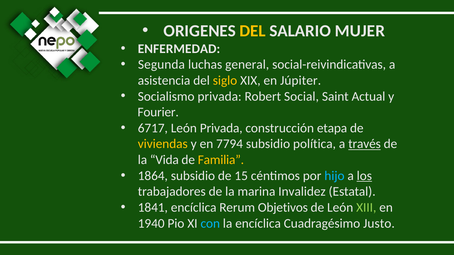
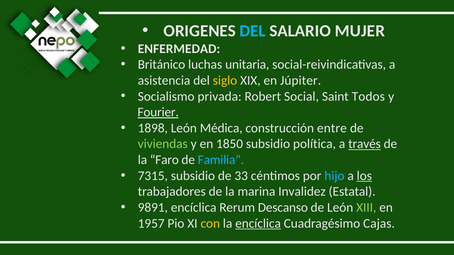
DEL at (253, 31) colour: yellow -> light blue
Segunda: Segunda -> Británico
general: general -> unitaria
Actual: Actual -> Todos
Fourier underline: none -> present
6717: 6717 -> 1898
León Privada: Privada -> Médica
etapa: etapa -> entre
viviendas colour: yellow -> light green
7794: 7794 -> 1850
Vida: Vida -> Faro
Familia colour: yellow -> light blue
1864: 1864 -> 7315
15: 15 -> 33
1841: 1841 -> 9891
Objetivos: Objetivos -> Descanso
1940: 1940 -> 1957
con colour: light blue -> yellow
encíclica at (258, 224) underline: none -> present
Justo: Justo -> Cajas
